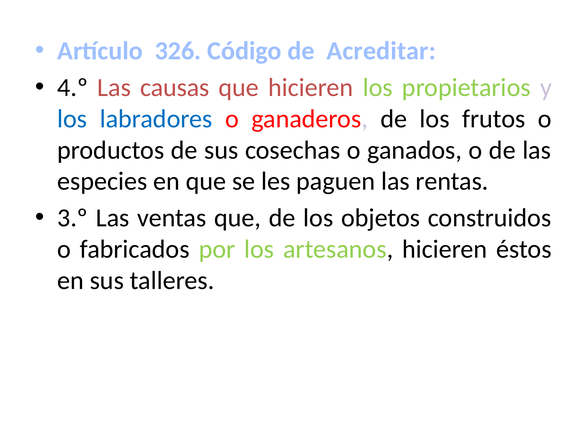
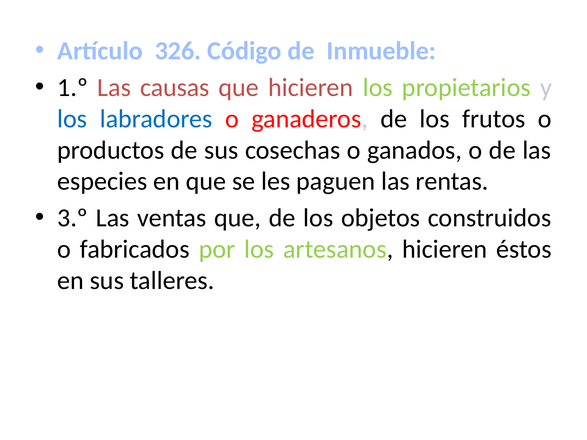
Acreditar: Acreditar -> Inmueble
4.º: 4.º -> 1.º
